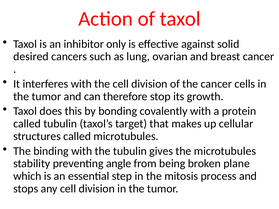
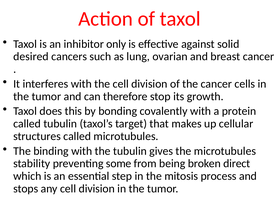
angle: angle -> some
plane: plane -> direct
